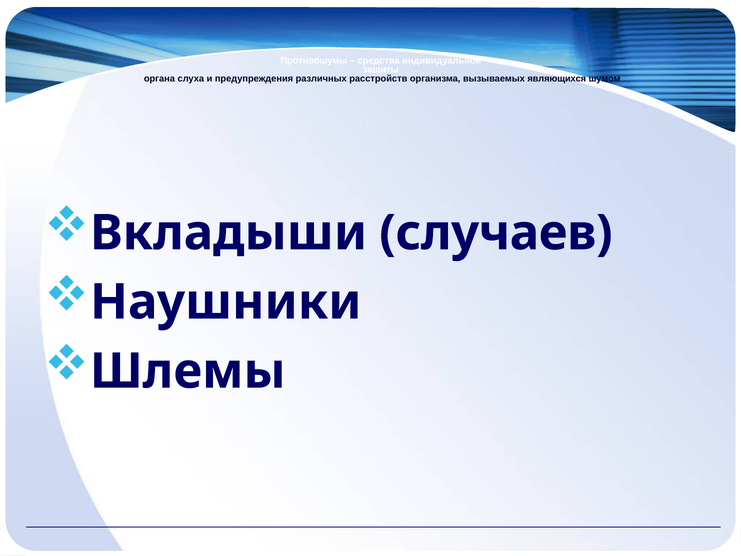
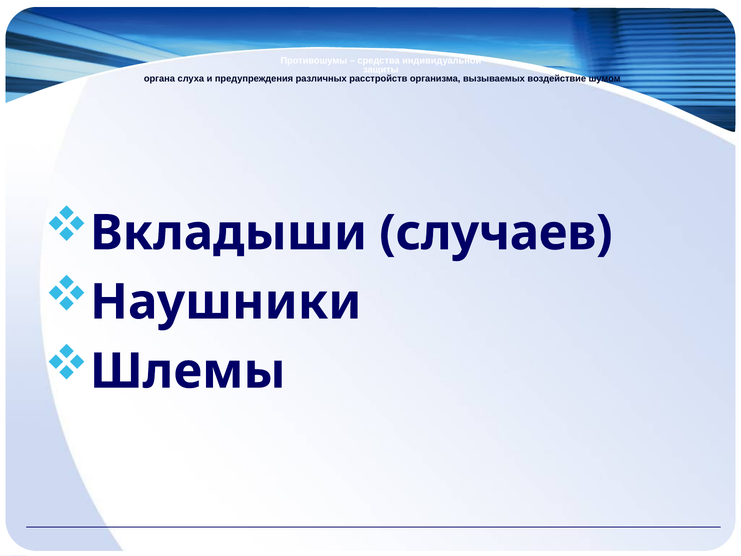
являющихся: являющихся -> воздействие
